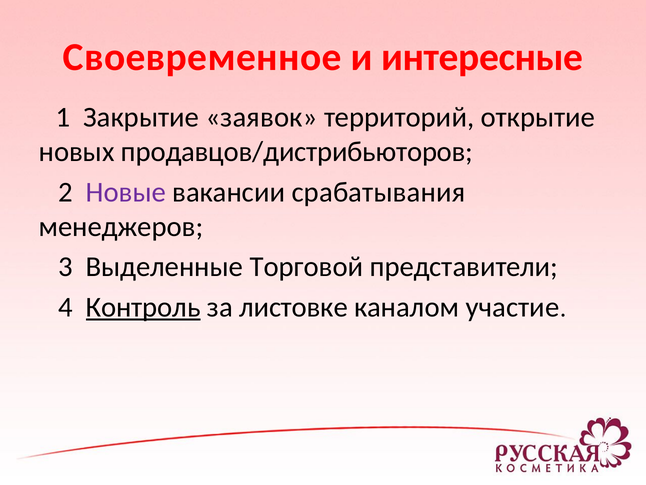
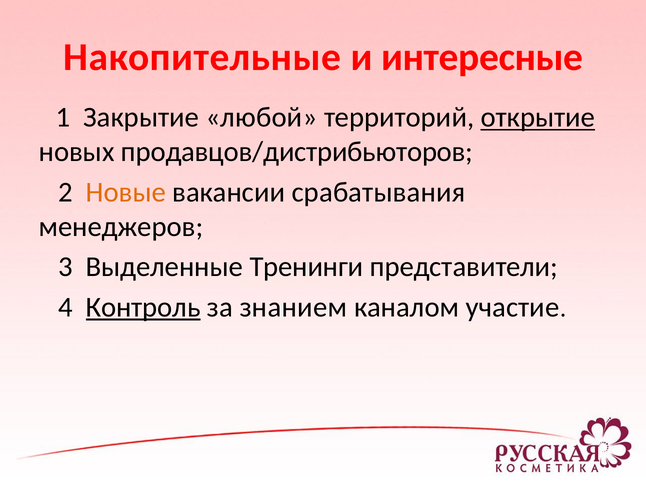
Своевременное: Своевременное -> Накопительные
заявок: заявок -> любой
открытие underline: none -> present
Новые colour: purple -> orange
Торговой: Торговой -> Тренинги
листовке: листовке -> знанием
